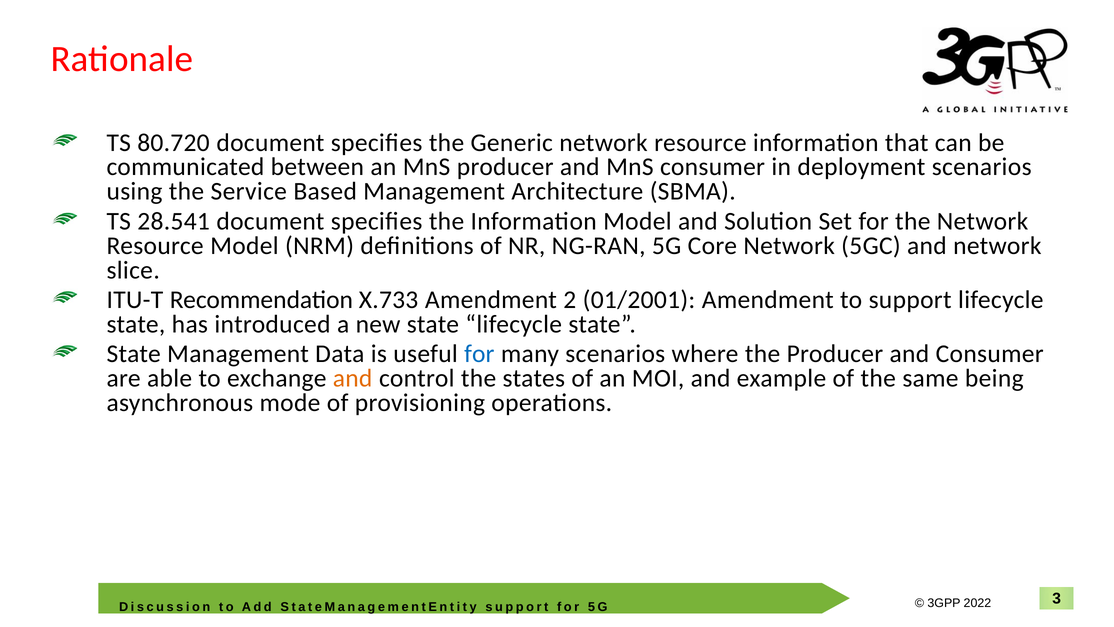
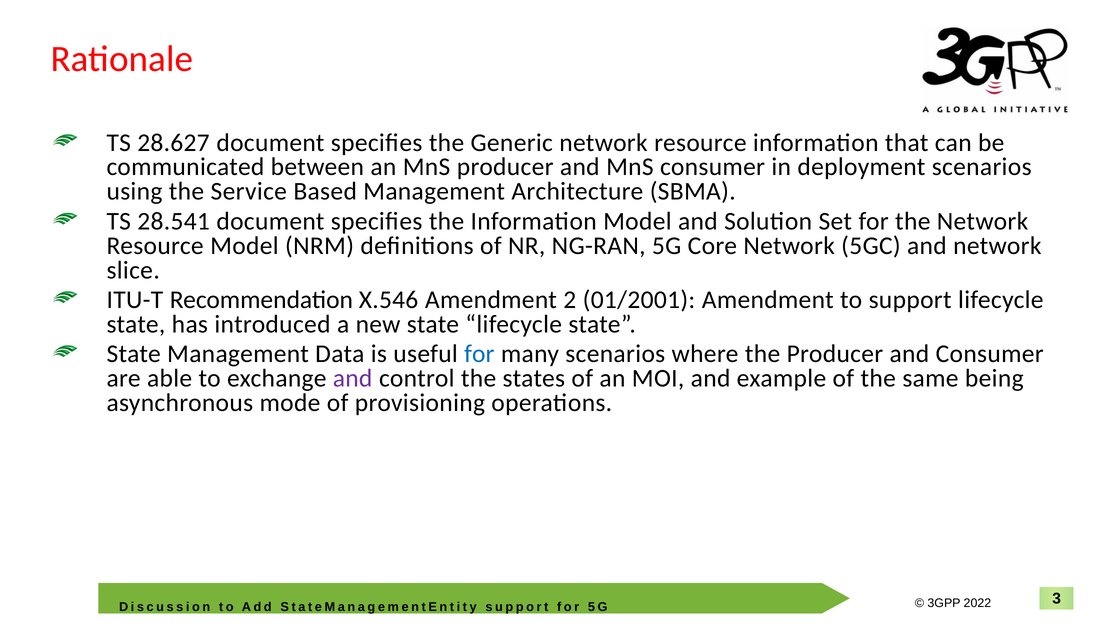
80.720: 80.720 -> 28.627
X.733: X.733 -> X.546
and at (353, 378) colour: orange -> purple
